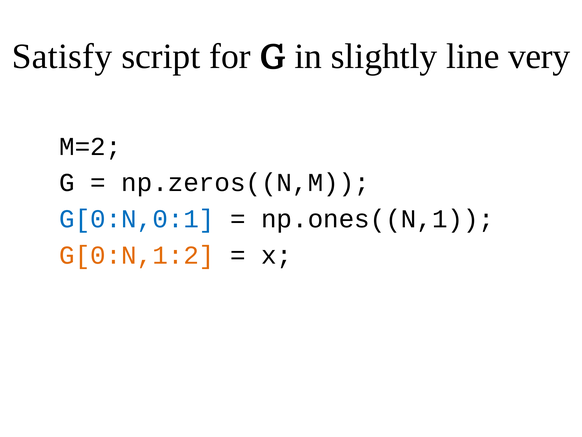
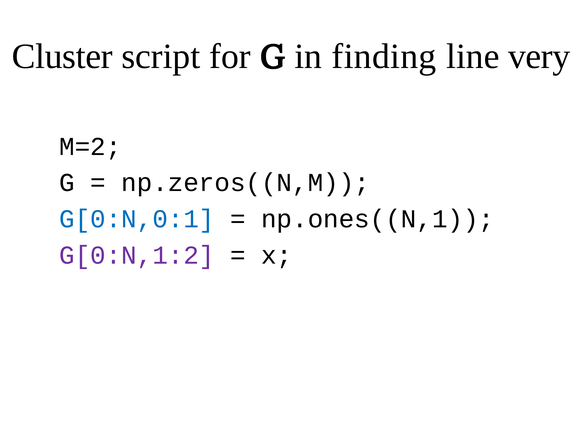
Satisfy: Satisfy -> Cluster
slightly: slightly -> finding
G[0:N,1:2 colour: orange -> purple
